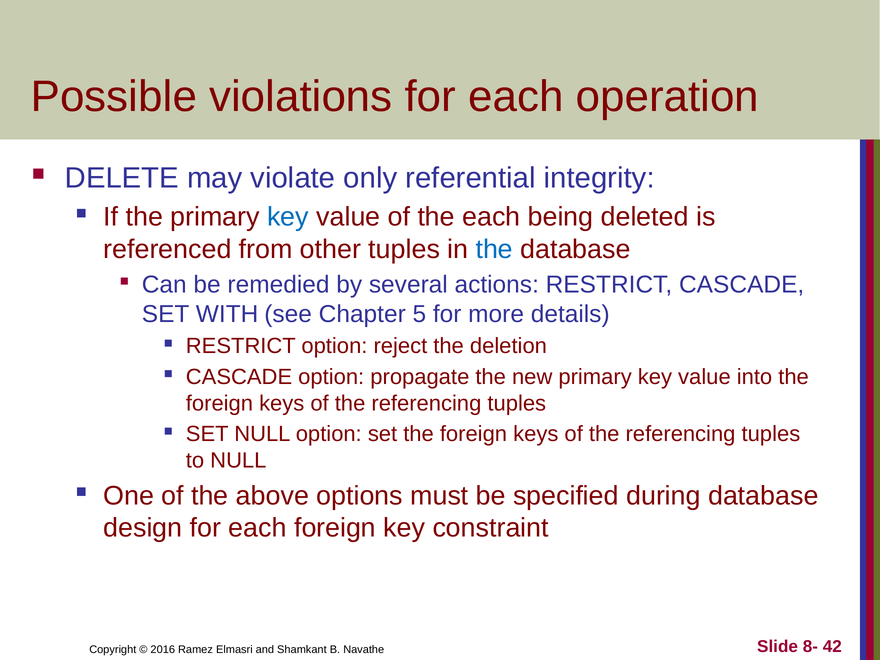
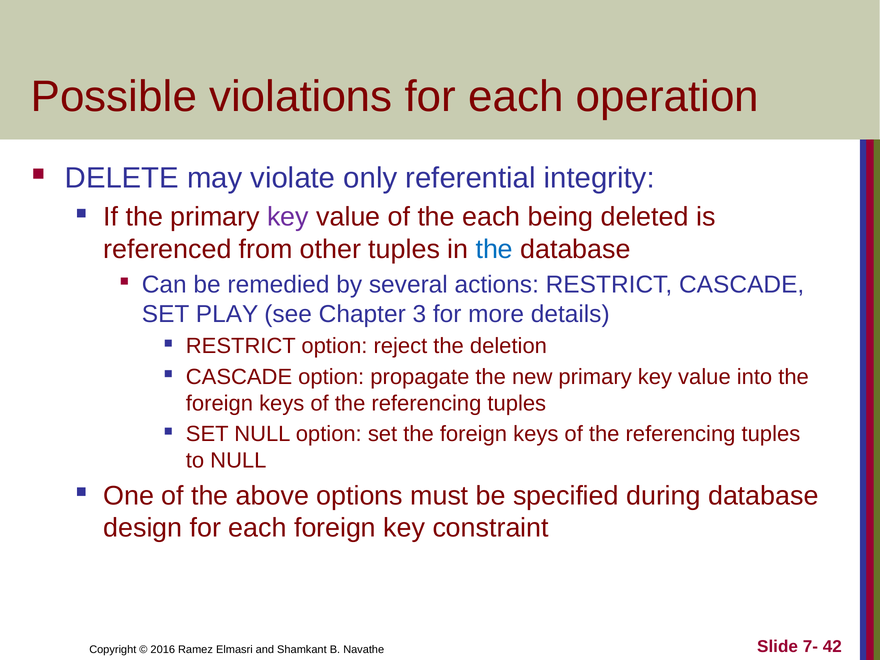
key at (288, 217) colour: blue -> purple
WITH: WITH -> PLAY
5: 5 -> 3
8-: 8- -> 7-
